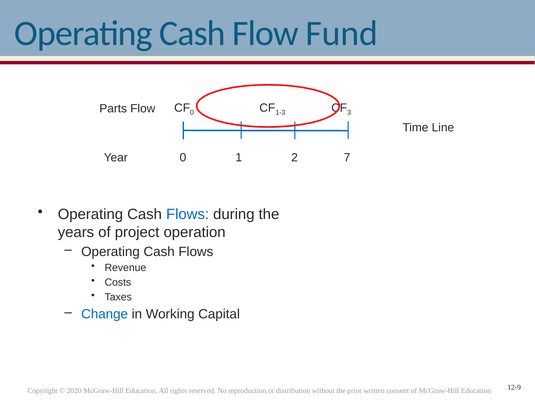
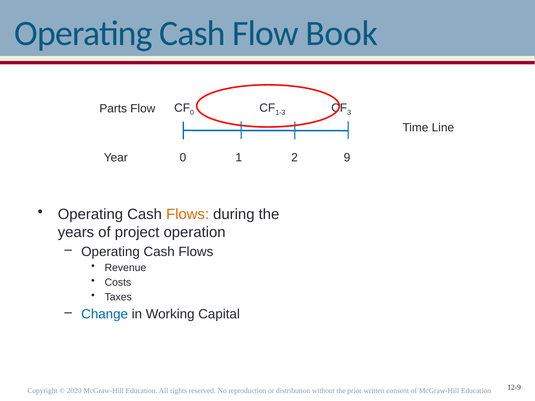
Fund: Fund -> Book
7: 7 -> 9
Flows at (188, 215) colour: blue -> orange
